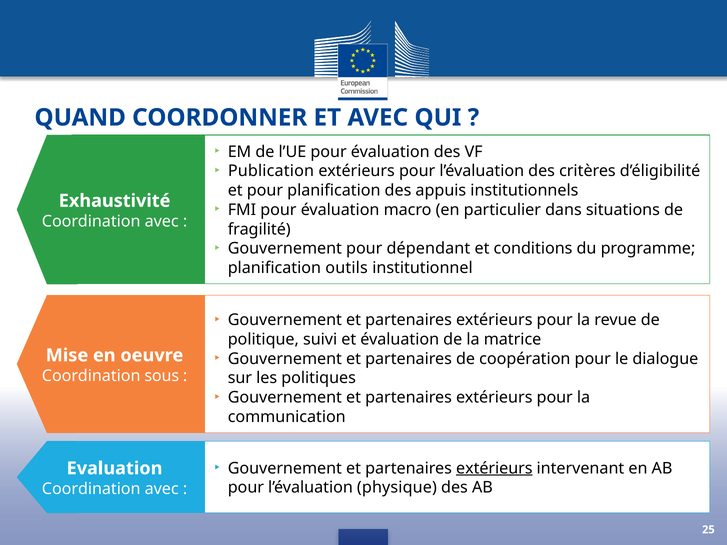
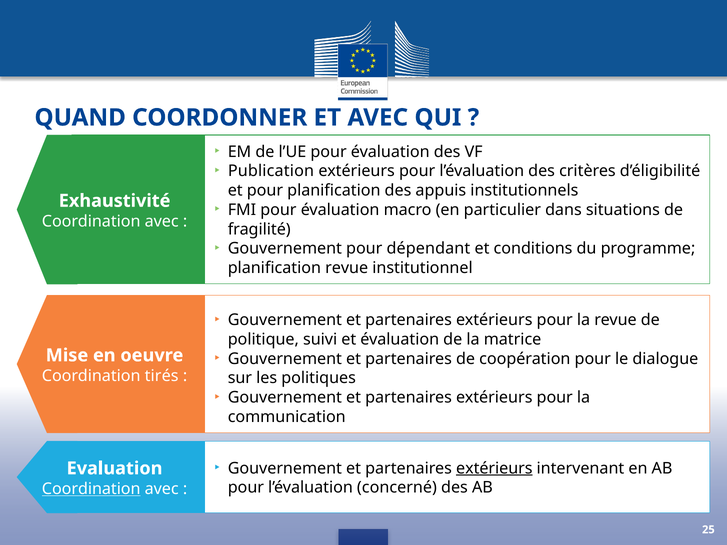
planification outils: outils -> revue
sous: sous -> tirés
physique: physique -> concerné
Coordination at (91, 489) underline: none -> present
